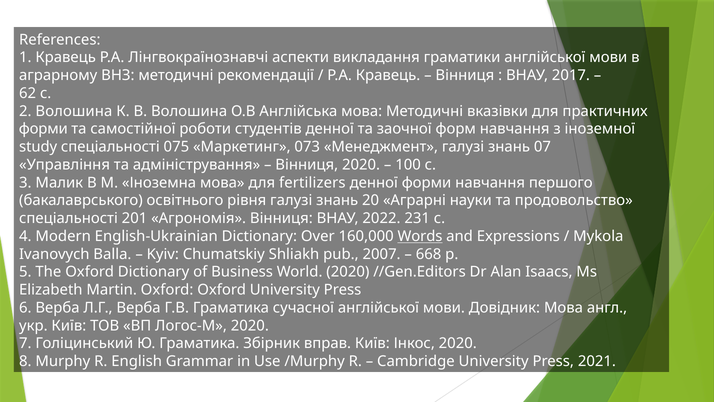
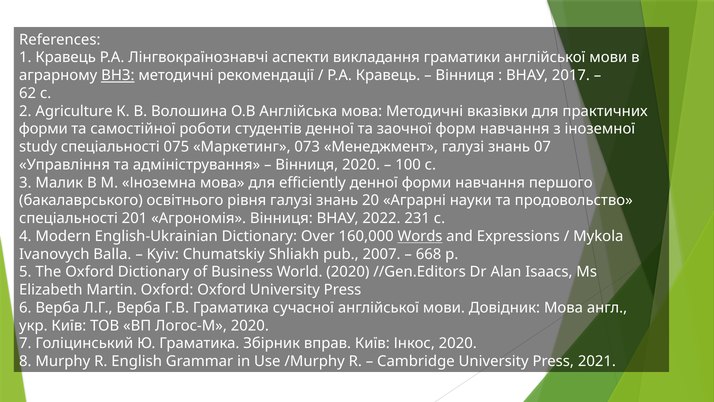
ВНЗ underline: none -> present
2 Волошина: Волошина -> Agriculture
fertilizers: fertilizers -> efficiently
